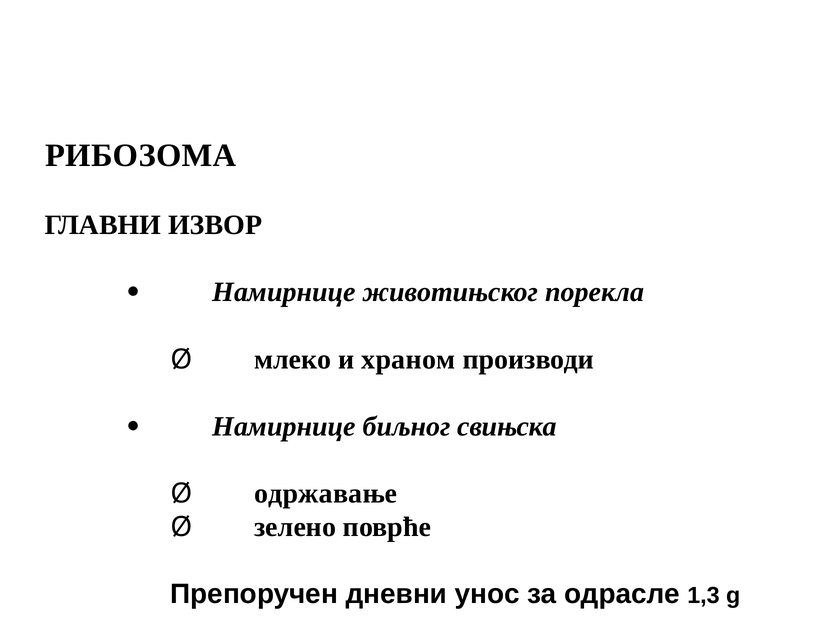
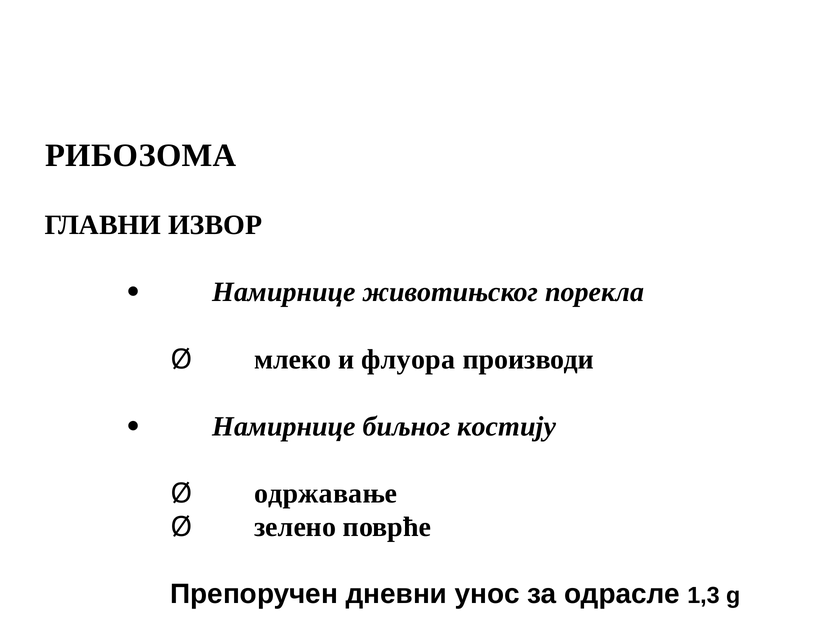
храном: храном -> флуора
свињска: свињска -> костију
